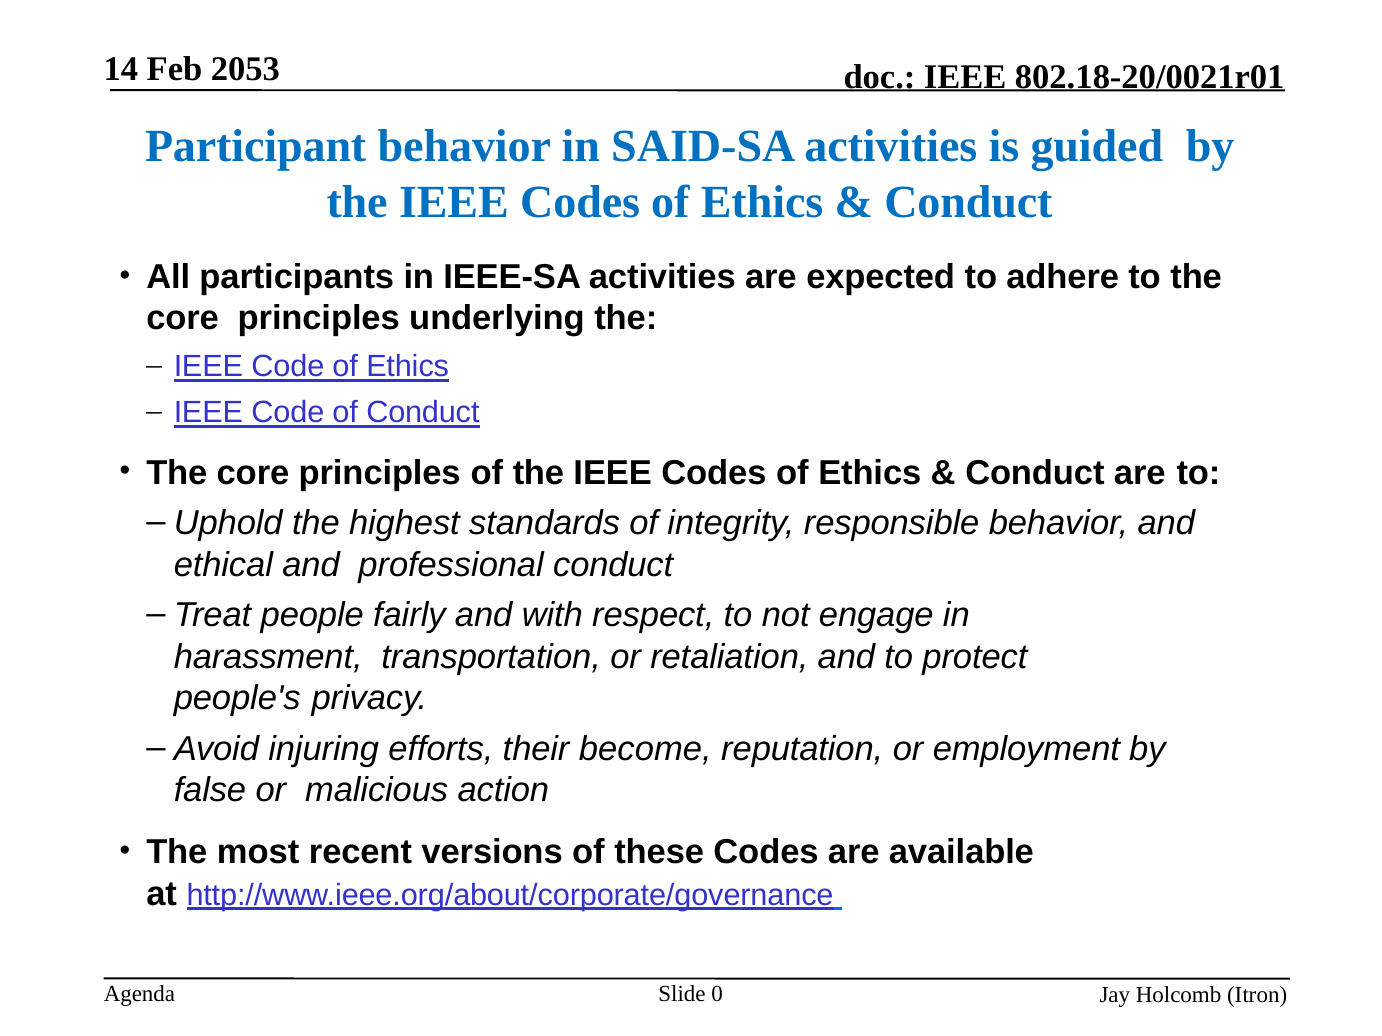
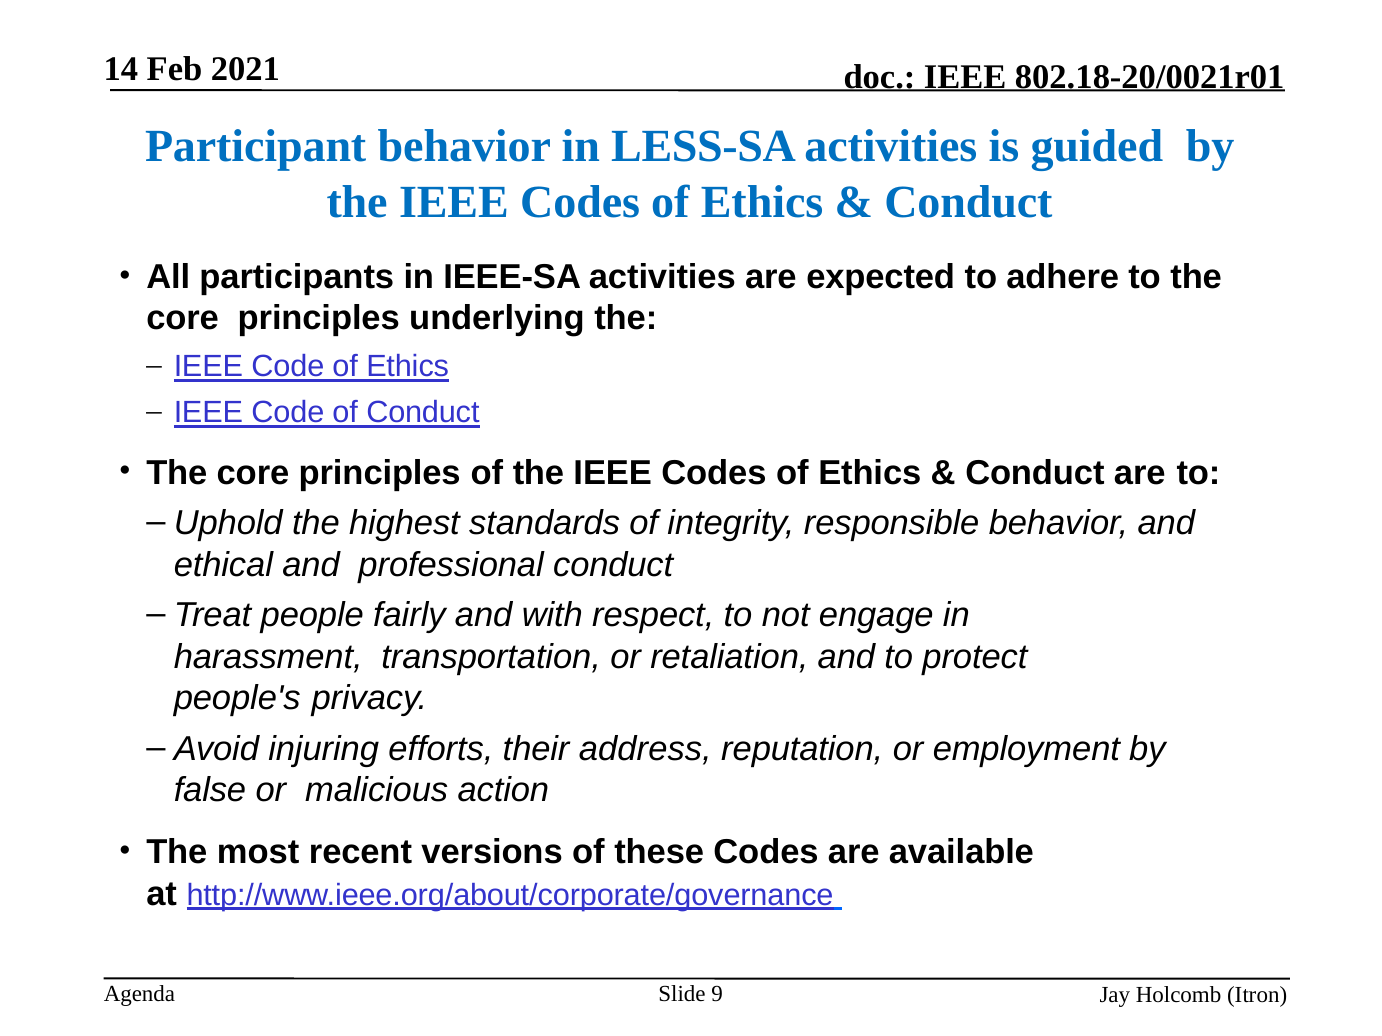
2053: 2053 -> 2021
SAID-SA: SAID-SA -> LESS-SA
become: become -> address
0: 0 -> 9
